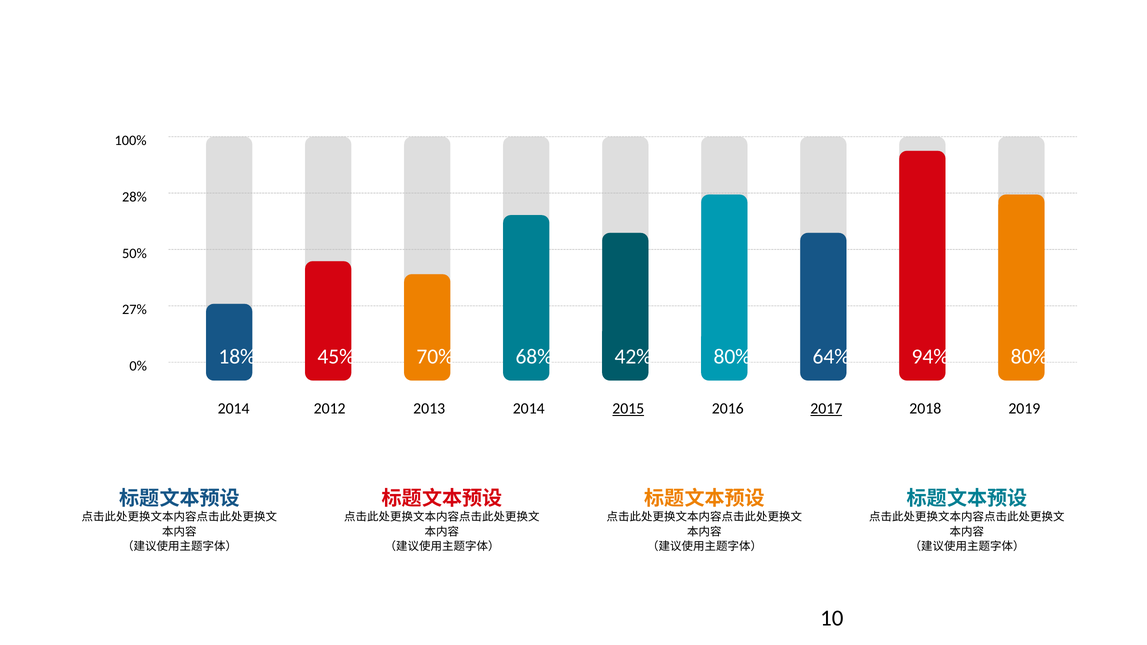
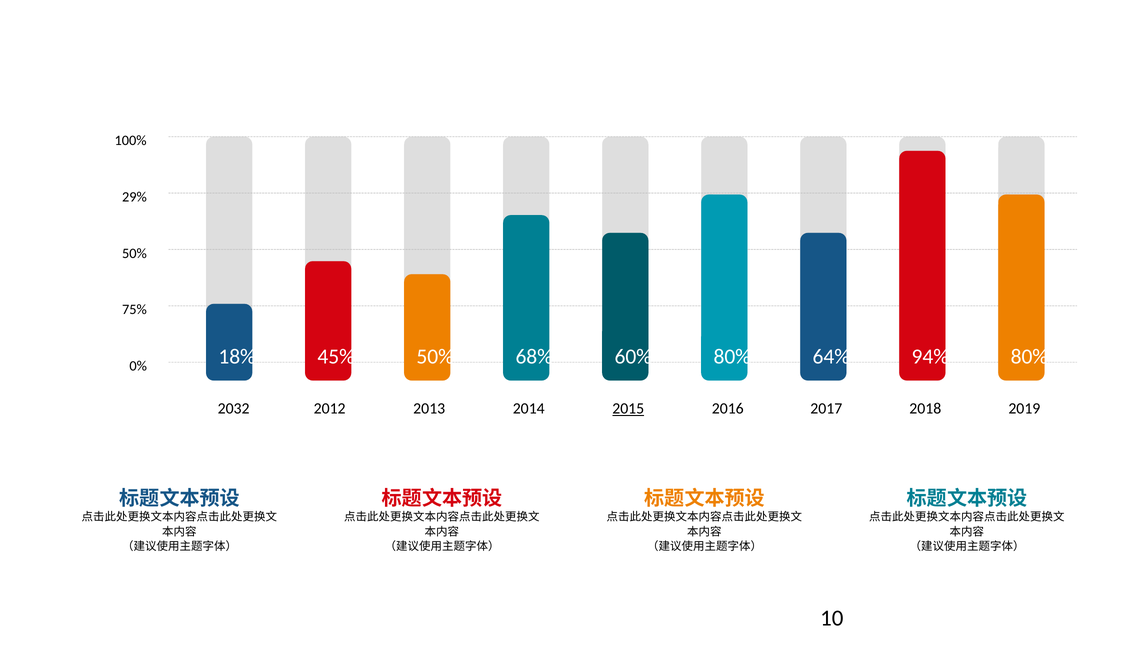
28%: 28% -> 29%
27%: 27% -> 75%
45% 70%: 70% -> 50%
42%: 42% -> 60%
2014 at (234, 409): 2014 -> 2032
2017 underline: present -> none
